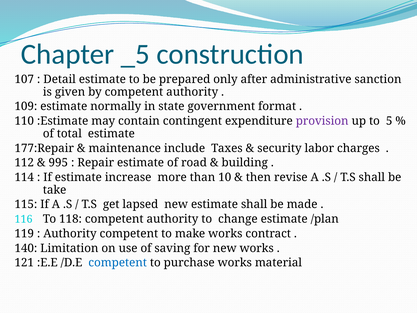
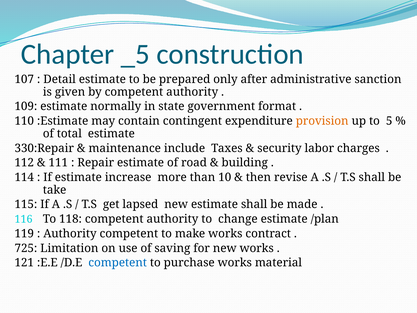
provision colour: purple -> orange
177:Repair: 177:Repair -> 330:Repair
995: 995 -> 111
140: 140 -> 725
